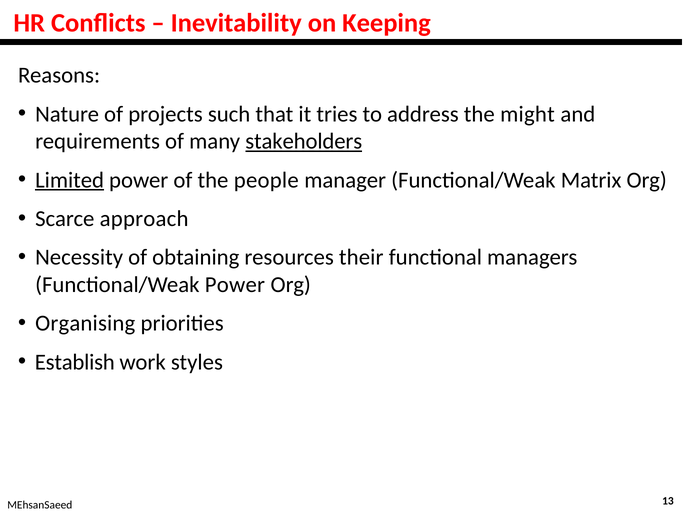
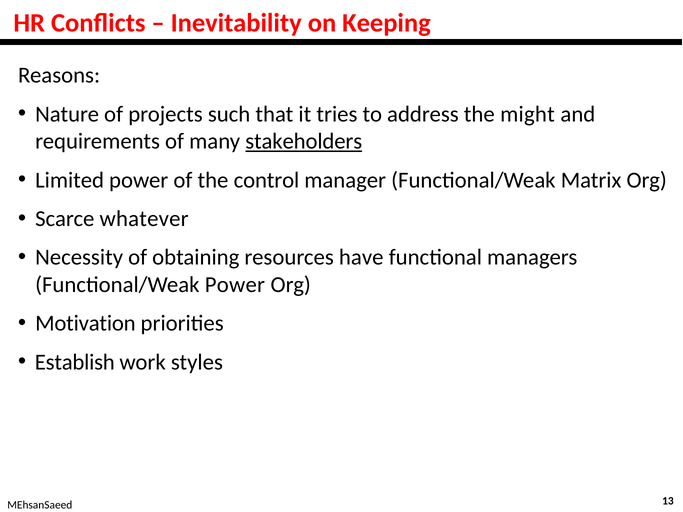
Limited underline: present -> none
people: people -> control
approach: approach -> whatever
their: their -> have
Organising: Organising -> Motivation
